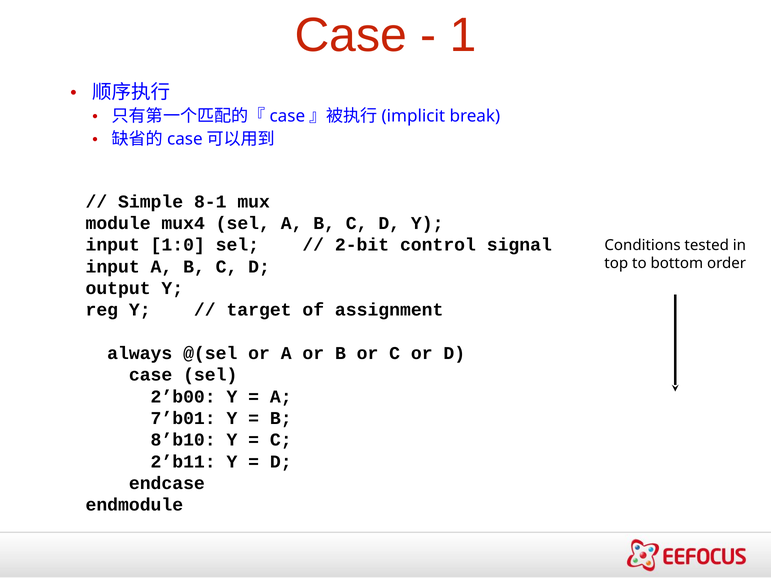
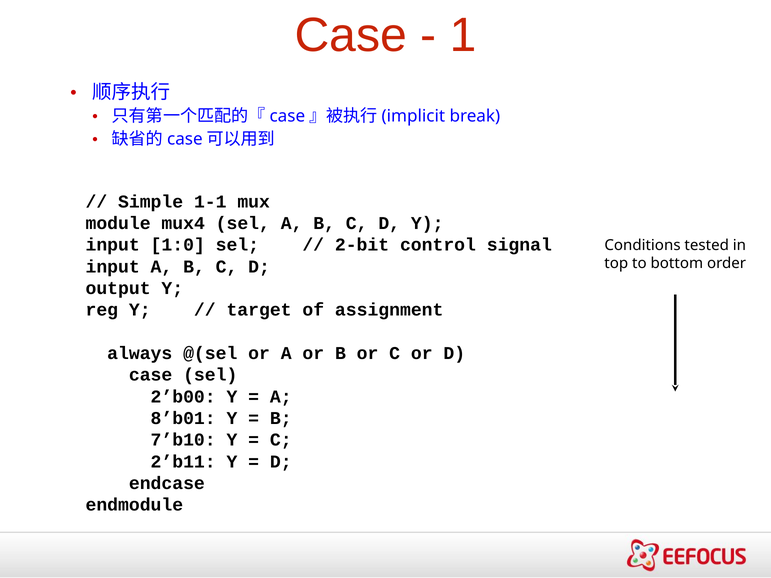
8-1: 8-1 -> 1-1
7’b01: 7’b01 -> 8’b01
8’b10: 8’b10 -> 7’b10
